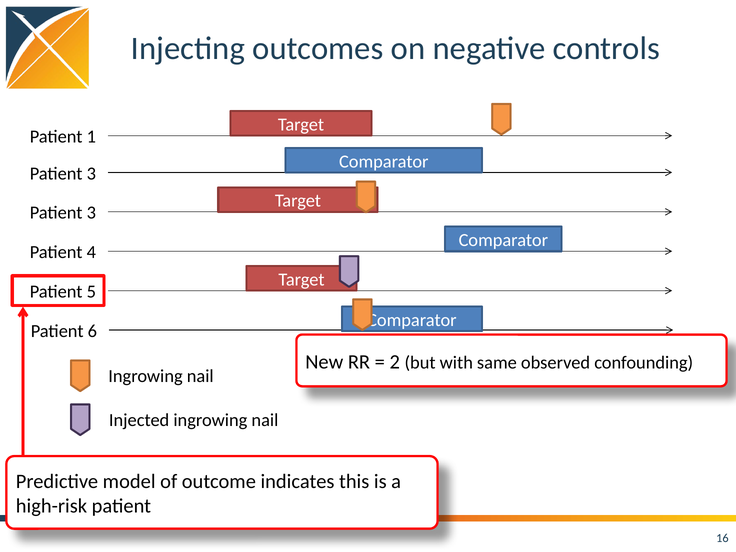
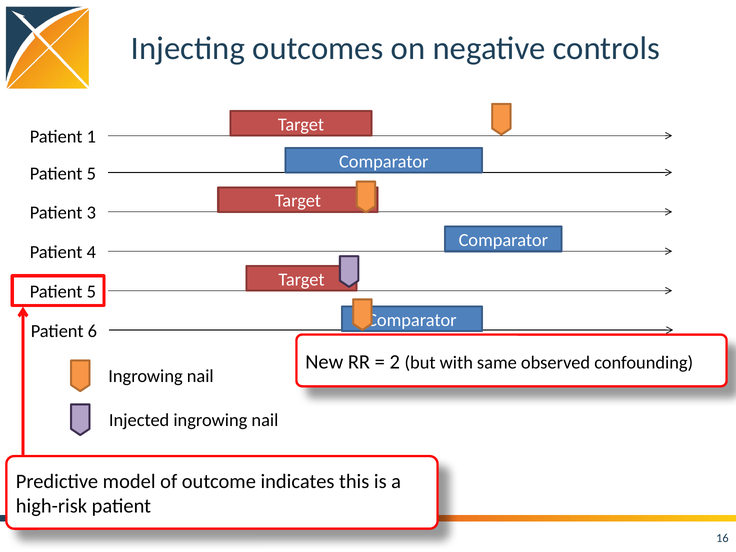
3 at (91, 174): 3 -> 5
